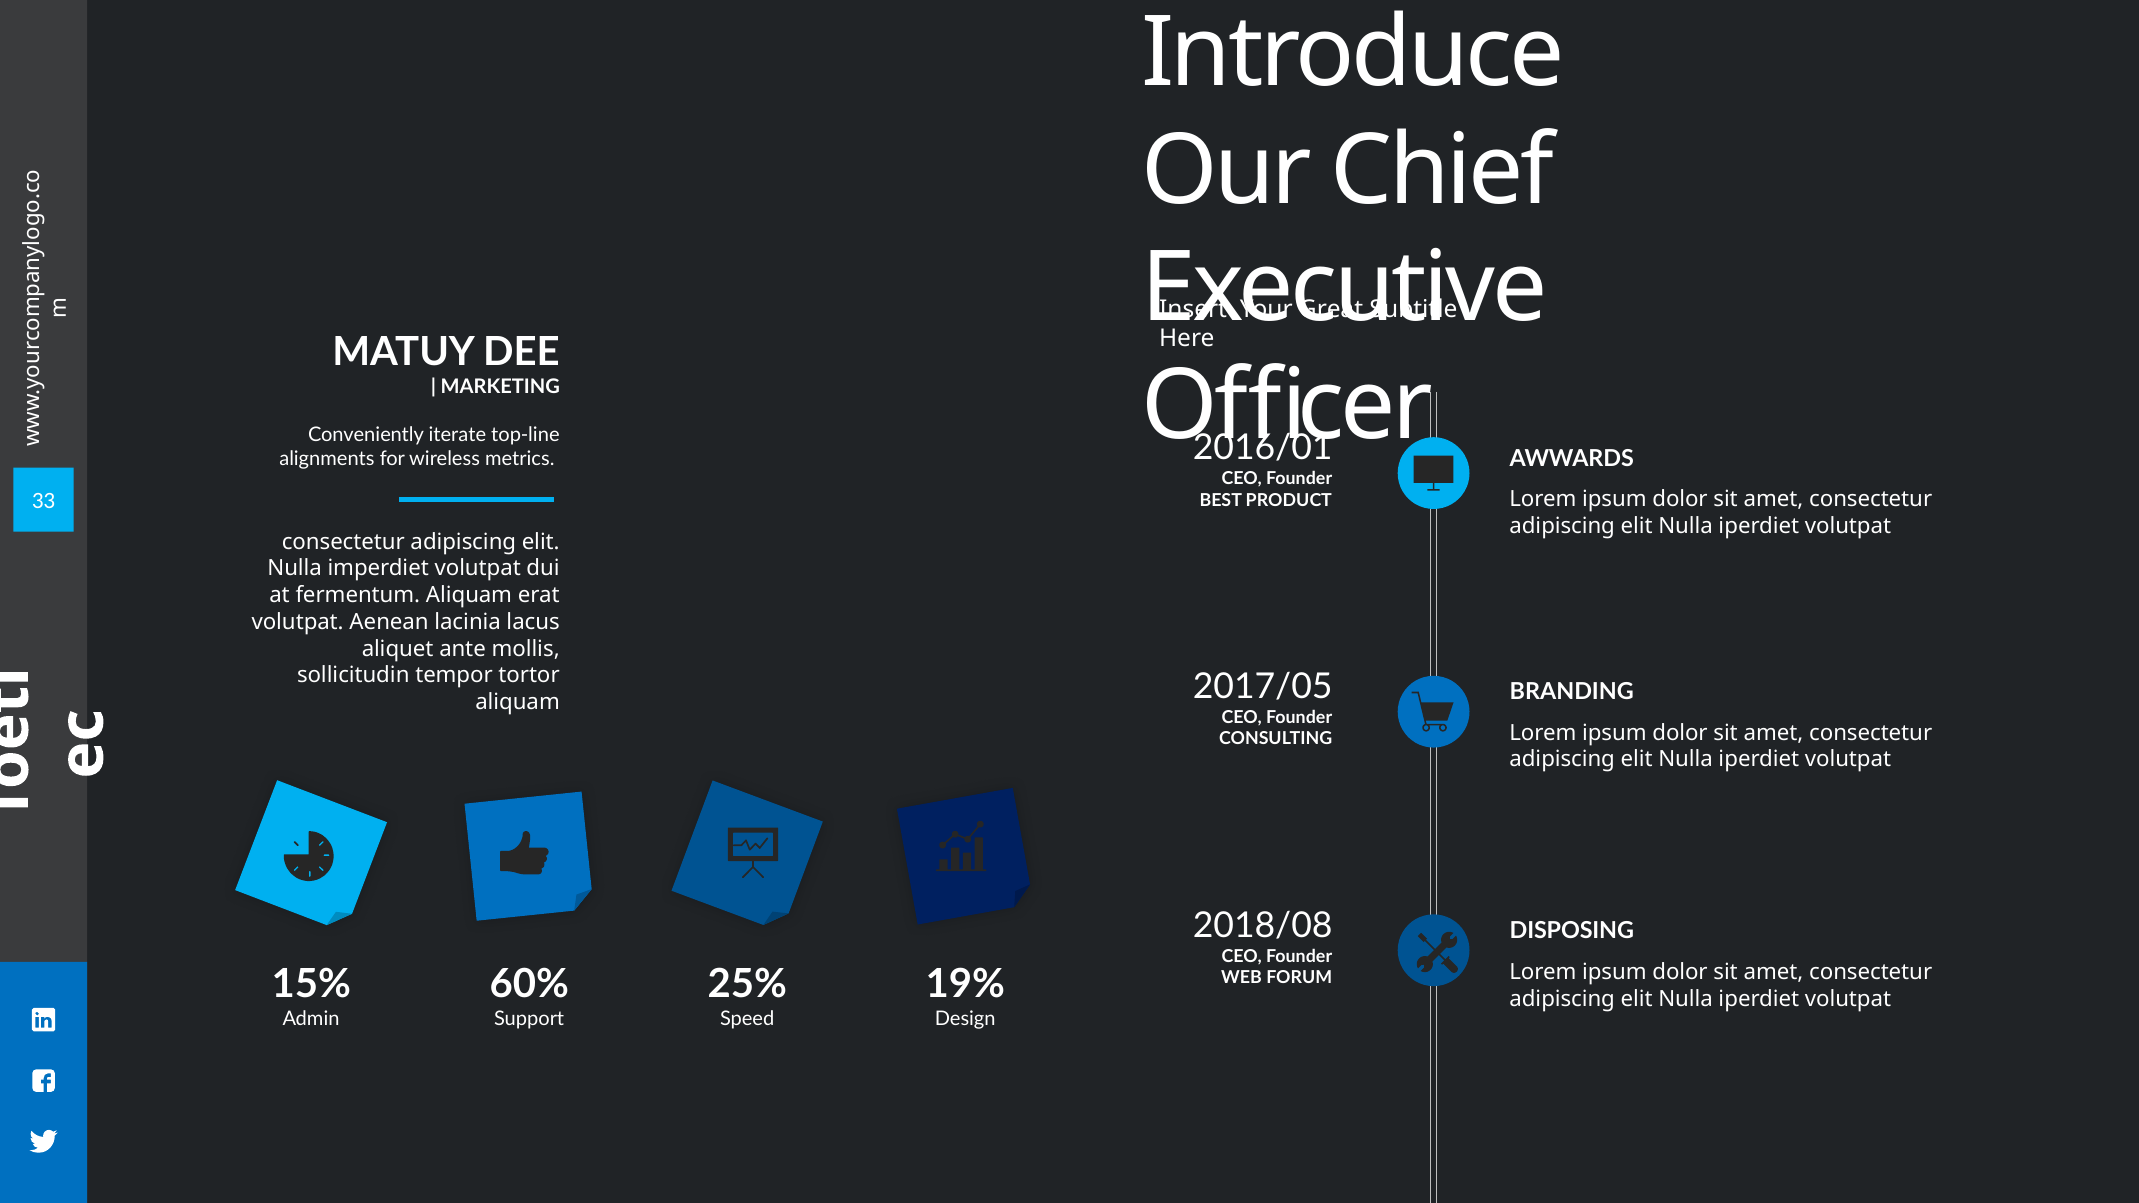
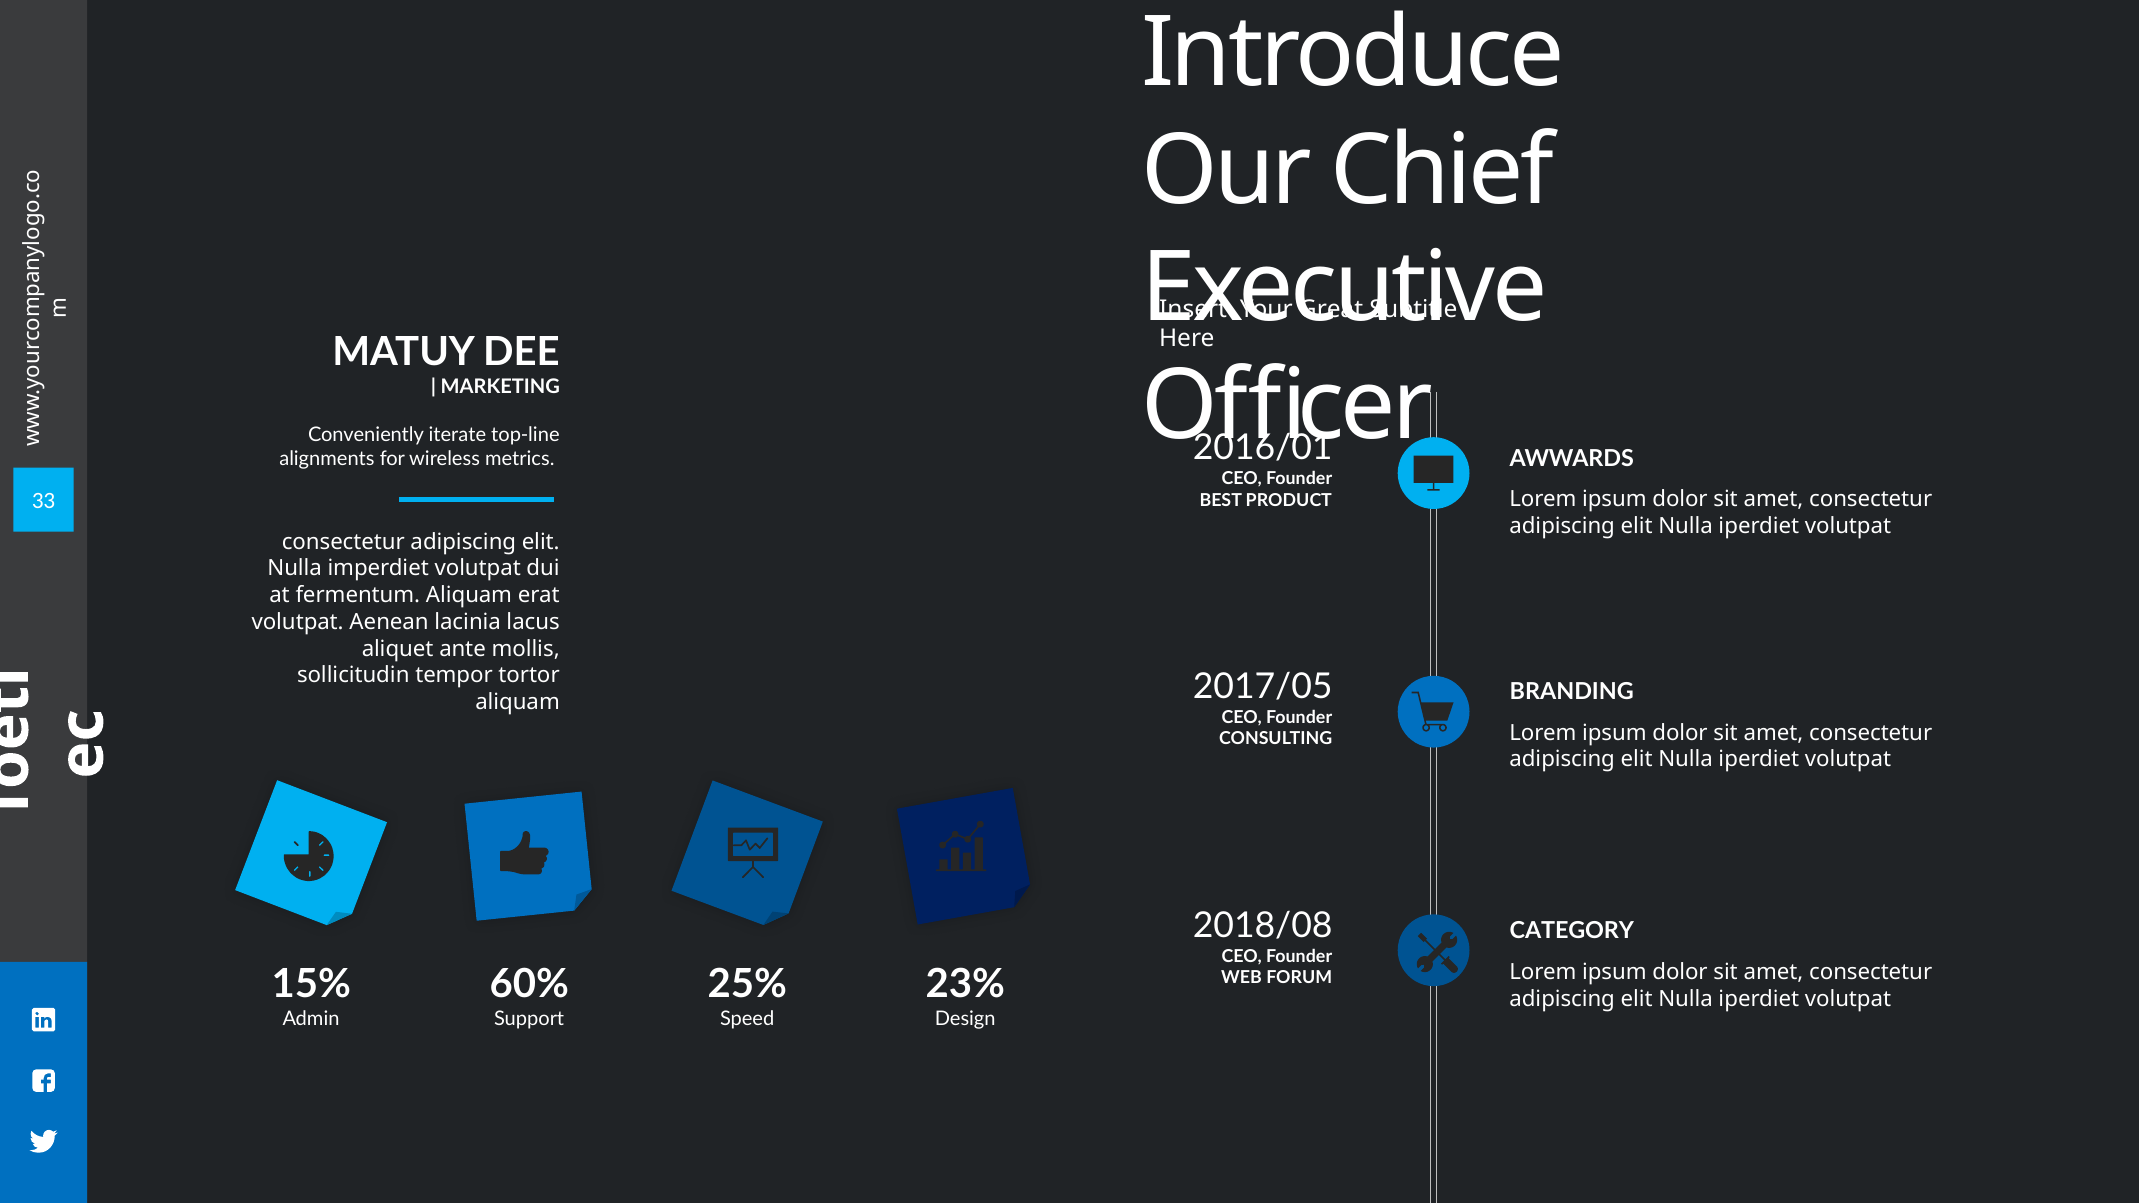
DISPOSING: DISPOSING -> CATEGORY
19%: 19% -> 23%
